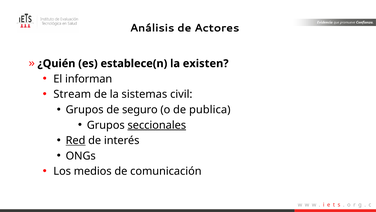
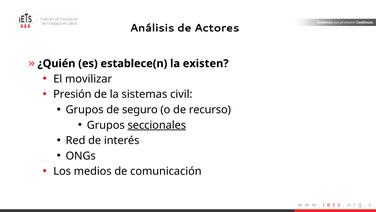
informan: informan -> movilizar
Stream: Stream -> Presión
publica: publica -> recurso
Red underline: present -> none
